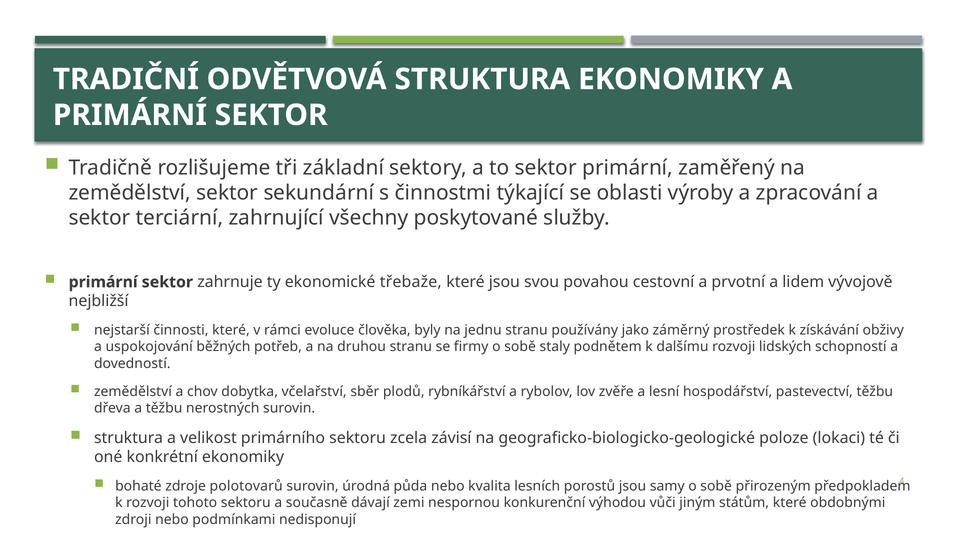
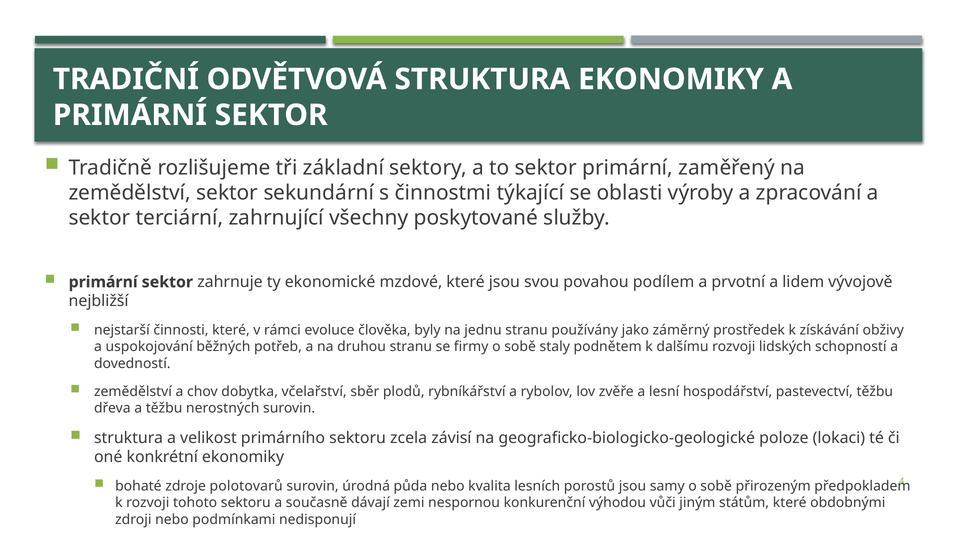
třebaže: třebaže -> mzdové
cestovní: cestovní -> podílem
